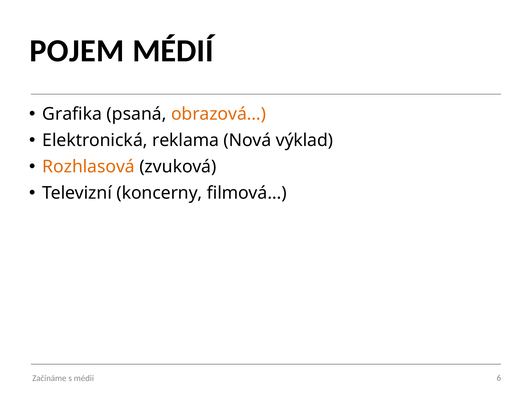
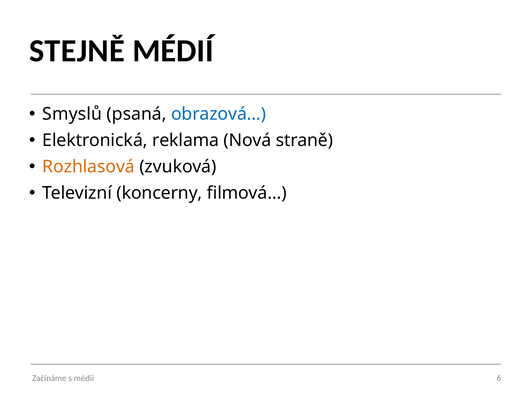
POJEM: POJEM -> STEJNĚ
Grafika: Grafika -> Smyslů
obrazová… colour: orange -> blue
výklad: výklad -> straně
